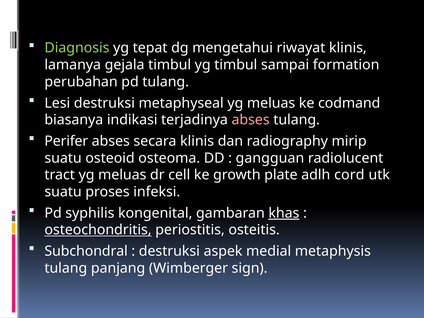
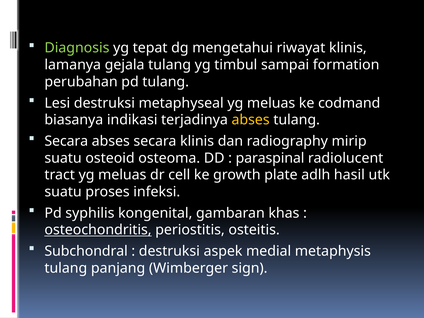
gejala timbul: timbul -> tulang
abses at (251, 120) colour: pink -> yellow
Perifer at (66, 141): Perifer -> Secara
gangguan: gangguan -> paraspinal
cord: cord -> hasil
khas underline: present -> none
